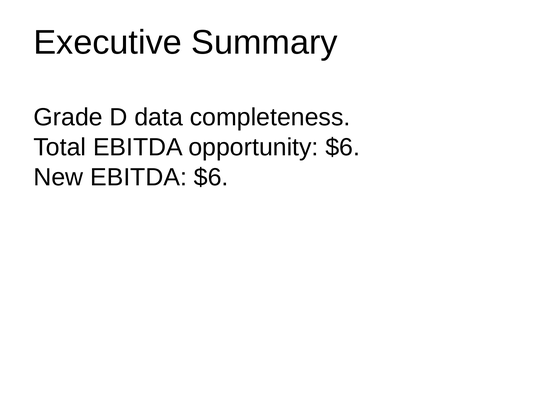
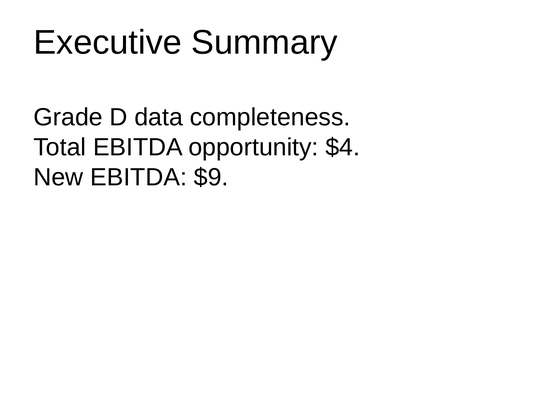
opportunity $6: $6 -> $4
EBITDA $6: $6 -> $9
